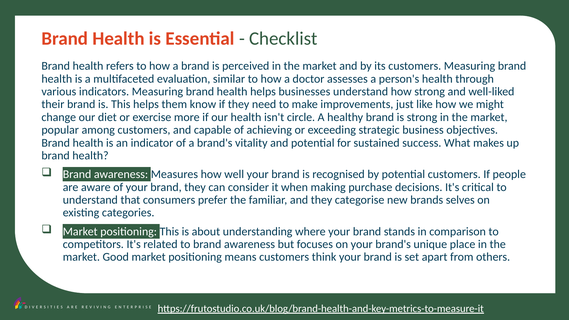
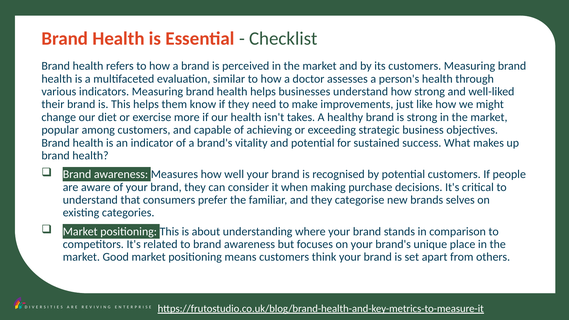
circle: circle -> takes
